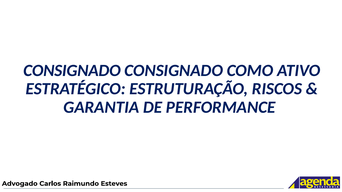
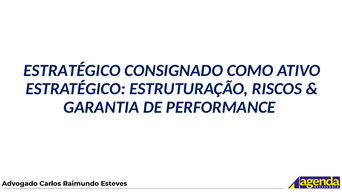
CONSIGNADO at (72, 71): CONSIGNADO -> ESTRATÉGICO
